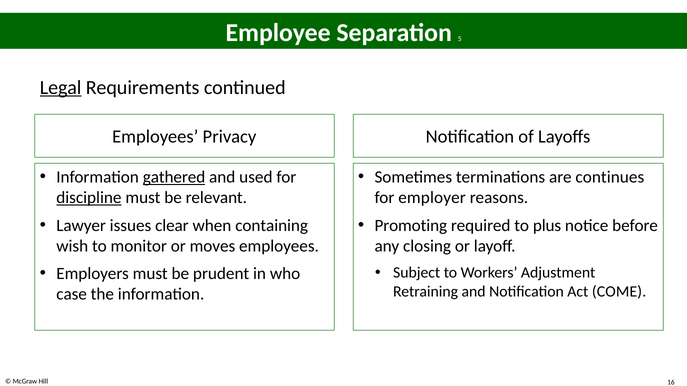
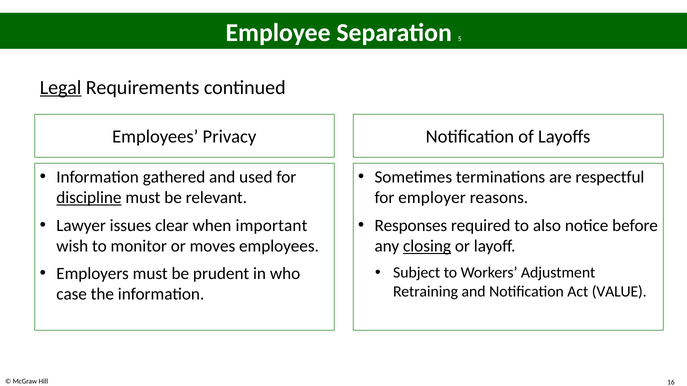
gathered underline: present -> none
continues: continues -> respectful
containing: containing -> important
Promoting: Promoting -> Responses
plus: plus -> also
closing underline: none -> present
COME: COME -> VALUE
